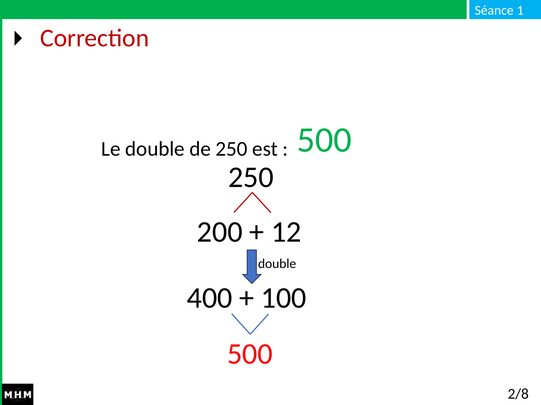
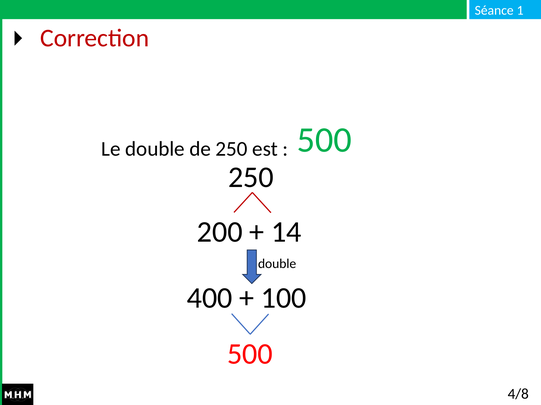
12: 12 -> 14
2/8: 2/8 -> 4/8
